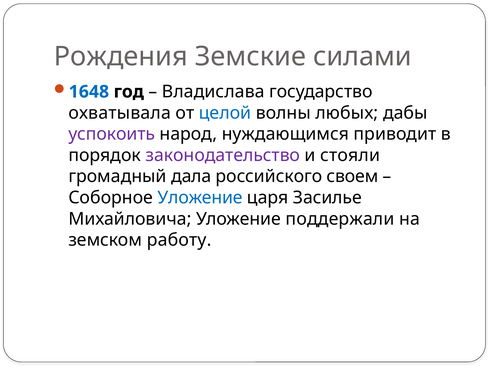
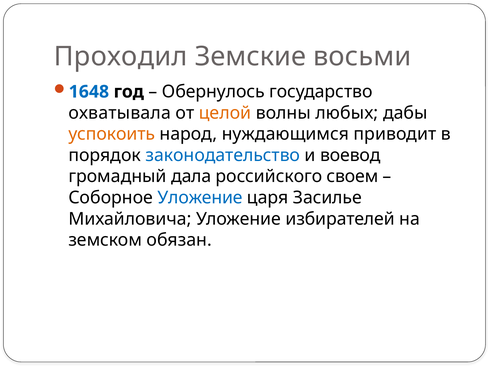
Рождения: Рождения -> Проходил
силами: силами -> восьми
Владислава: Владислава -> Обернулось
целой colour: blue -> orange
успокоить colour: purple -> orange
законодательство colour: purple -> blue
стояли: стояли -> воевод
поддержали: поддержали -> избирателей
работу: работу -> обязан
